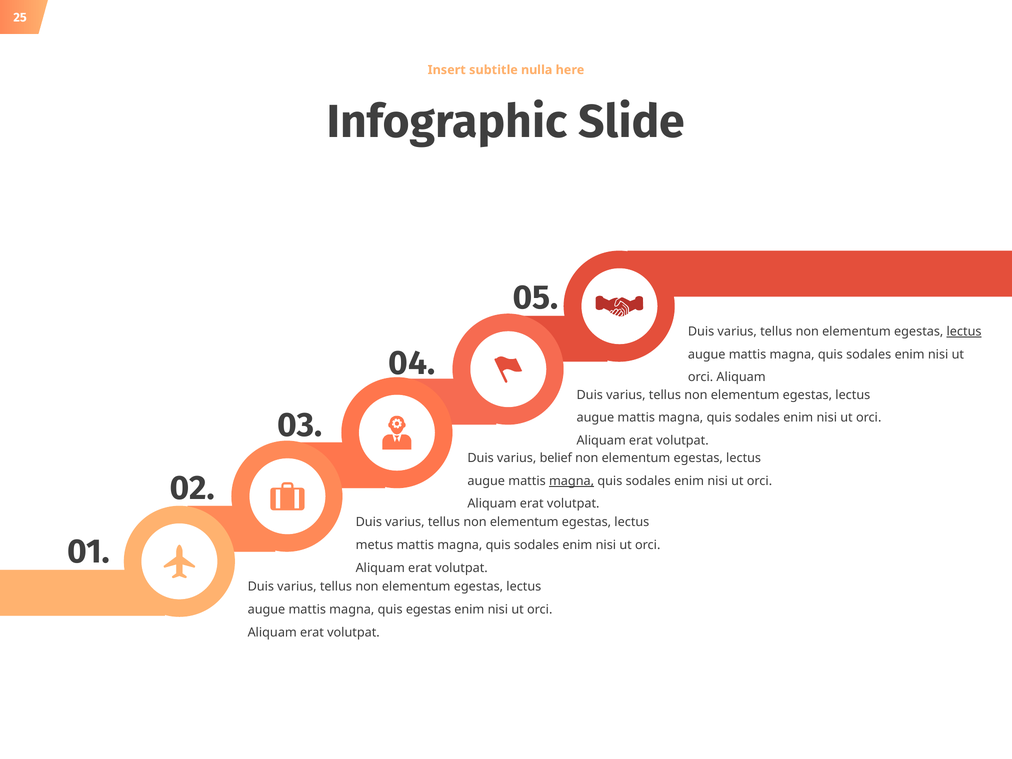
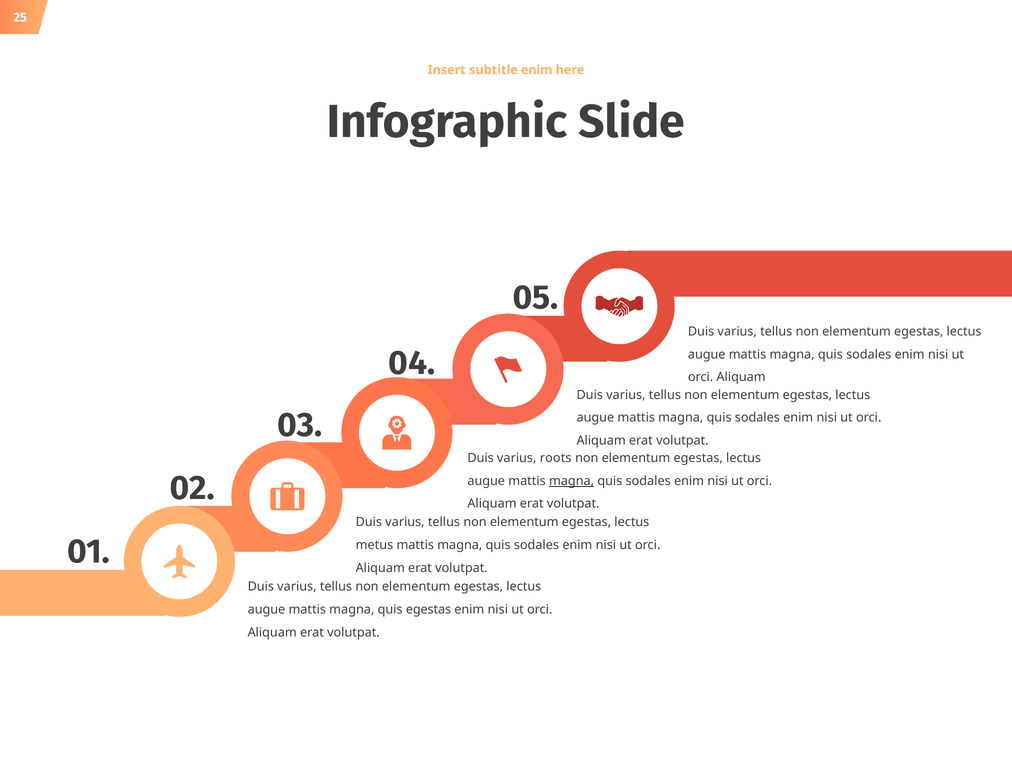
subtitle nulla: nulla -> enim
lectus at (964, 332) underline: present -> none
belief: belief -> roots
